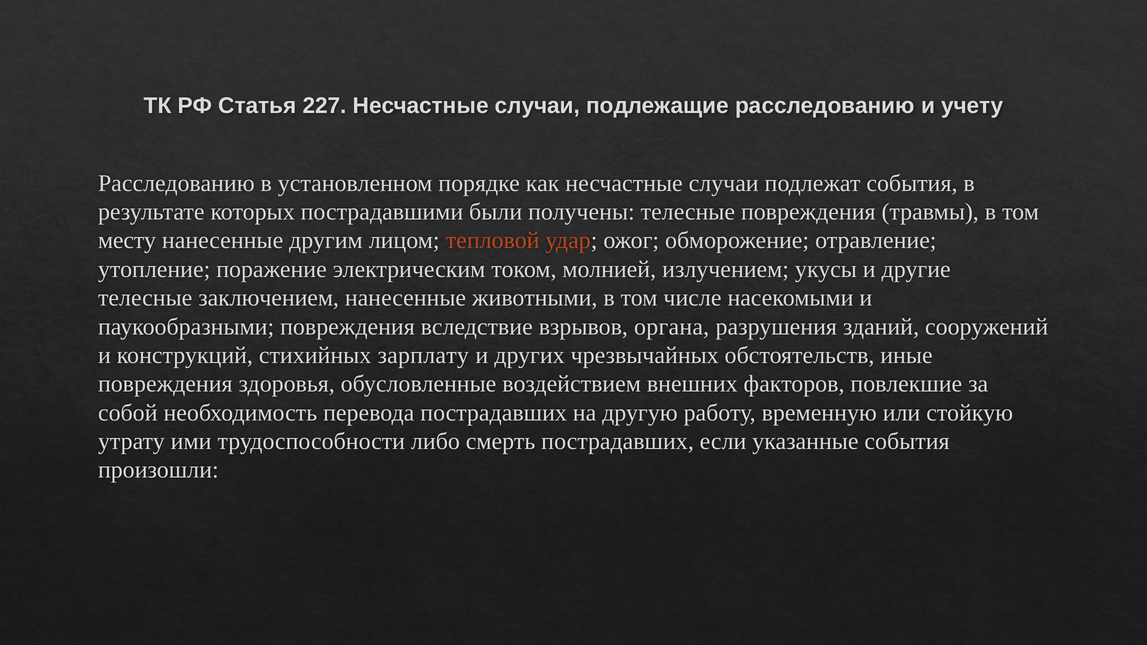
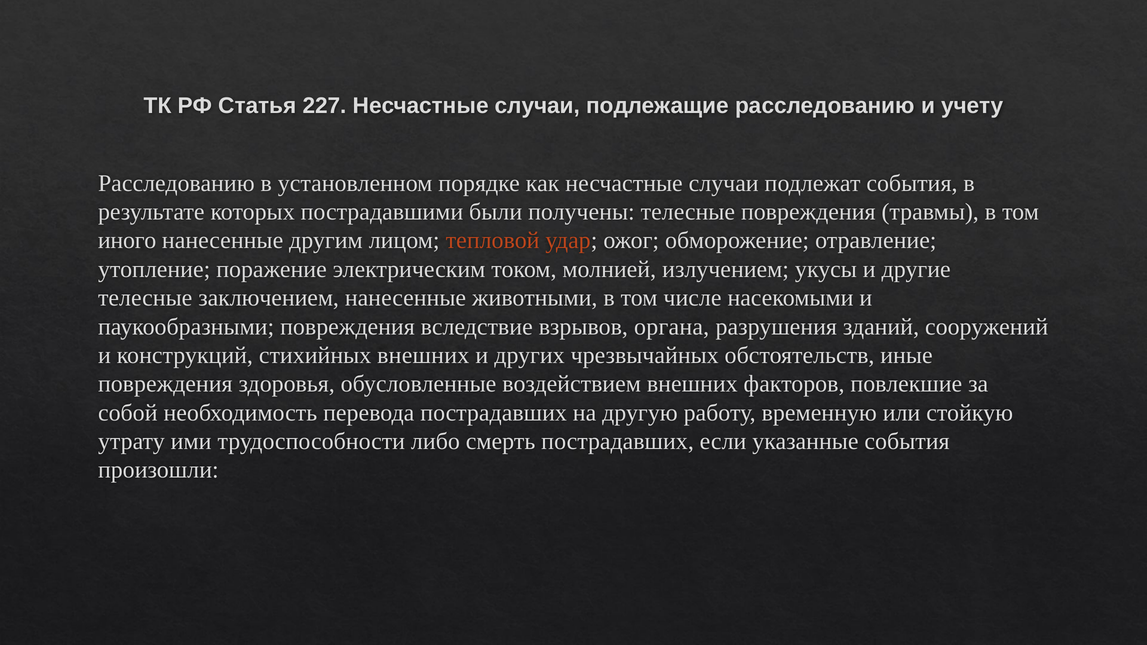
месту: месту -> иного
стихийных зарплату: зарплату -> внешних
